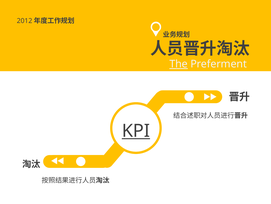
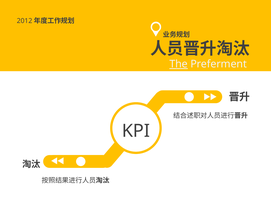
KPI underline: present -> none
